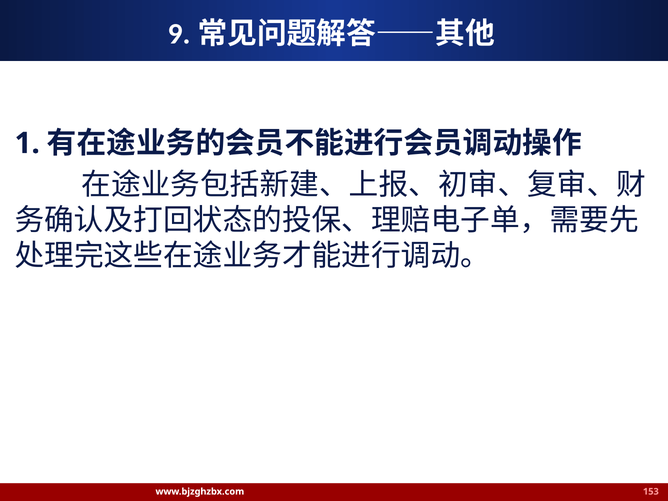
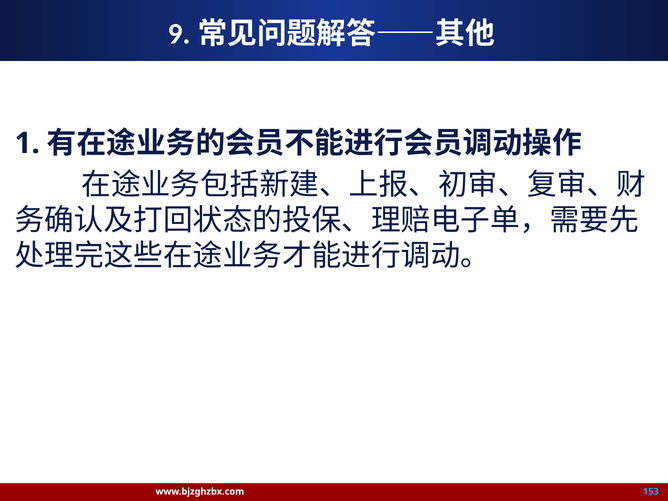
153 colour: pink -> light blue
